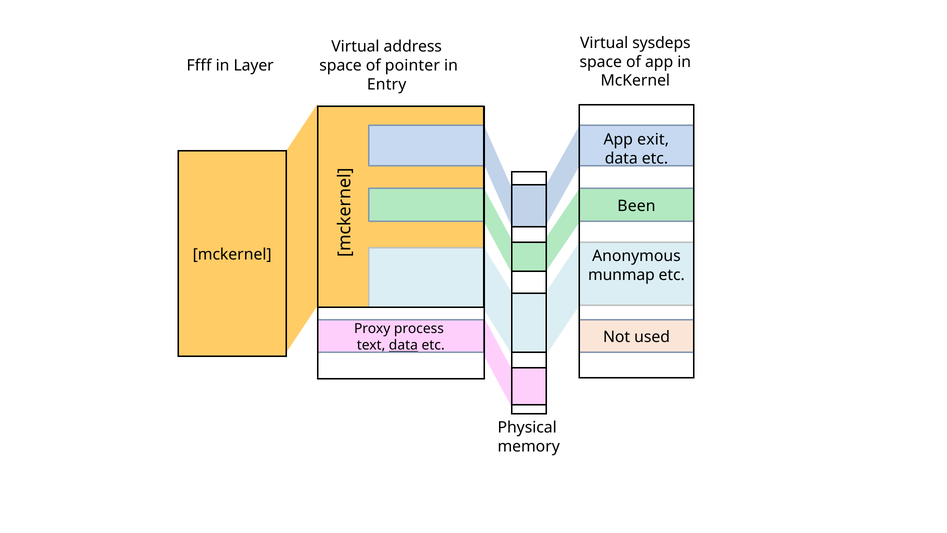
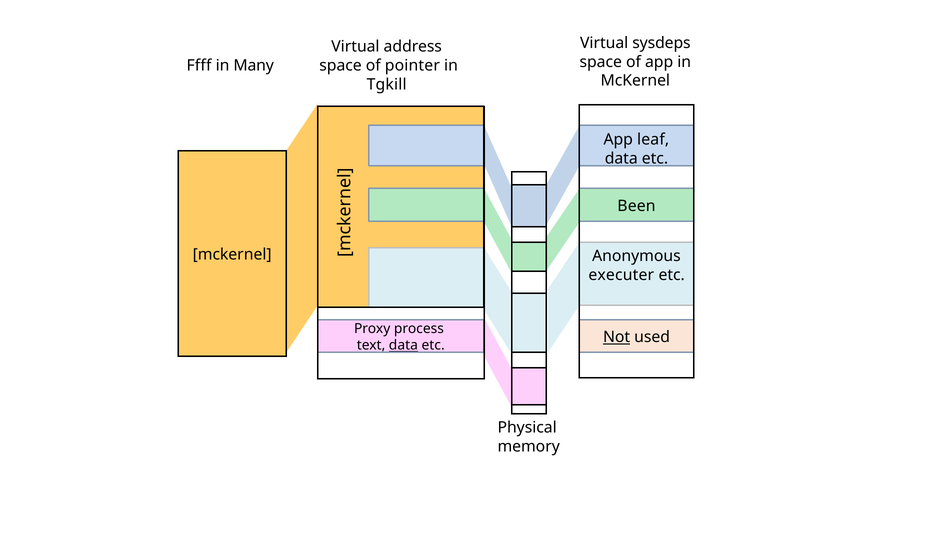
Layer: Layer -> Many
Entry: Entry -> Tgkill
exit: exit -> leaf
munmap: munmap -> executer
Not underline: none -> present
